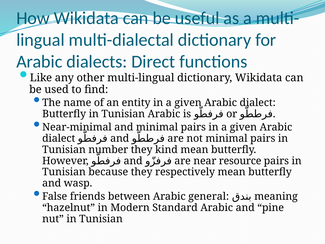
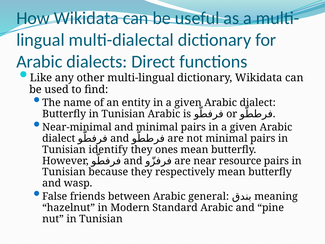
number: number -> identify
kind: kind -> ones
